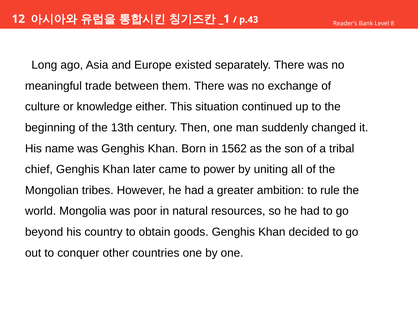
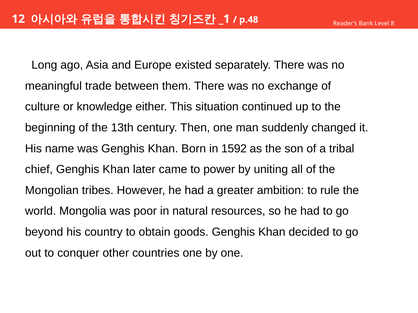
p.43: p.43 -> p.48
1562: 1562 -> 1592
